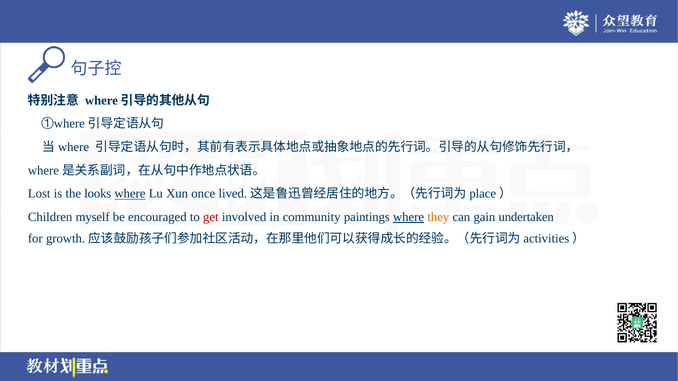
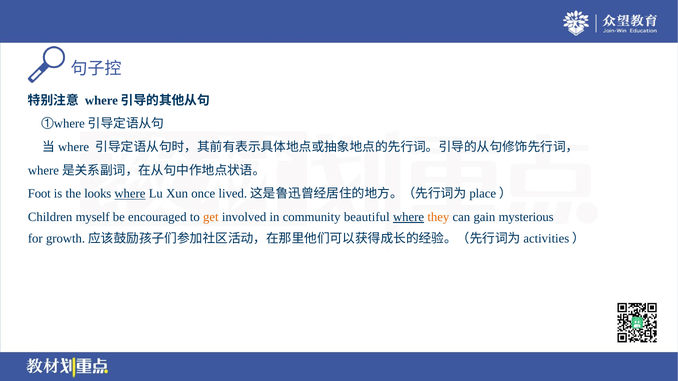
Lost: Lost -> Foot
get colour: red -> orange
paintings: paintings -> beautiful
undertaken: undertaken -> mysterious
